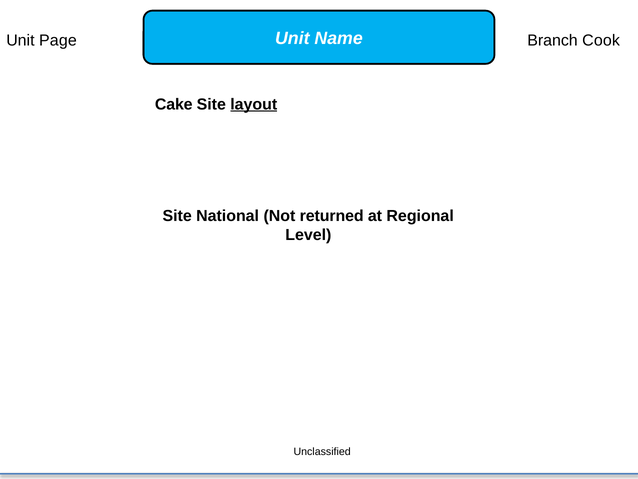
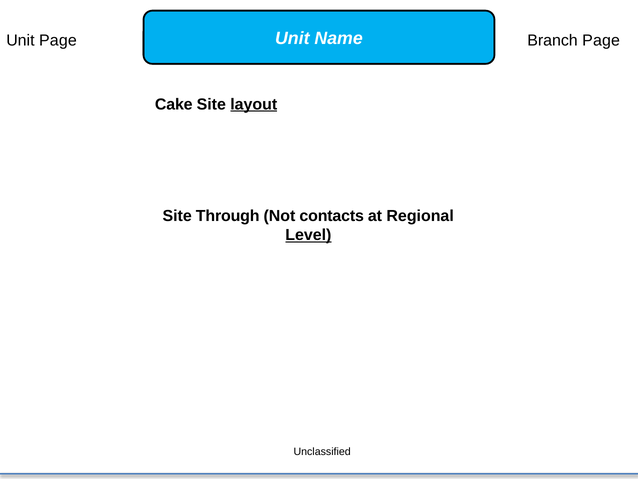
Branch Cook: Cook -> Page
National: National -> Through
returned: returned -> contacts
Level underline: none -> present
